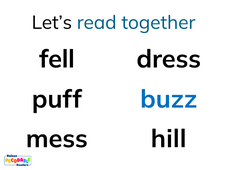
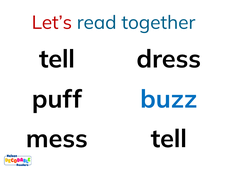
Let’s colour: black -> red
fell at (57, 59): fell -> tell
hill at (169, 139): hill -> tell
